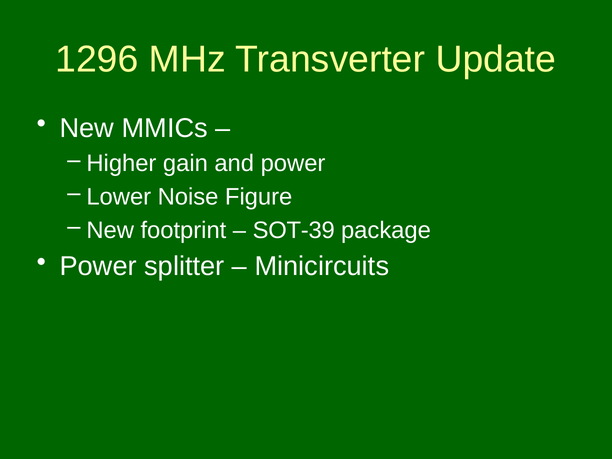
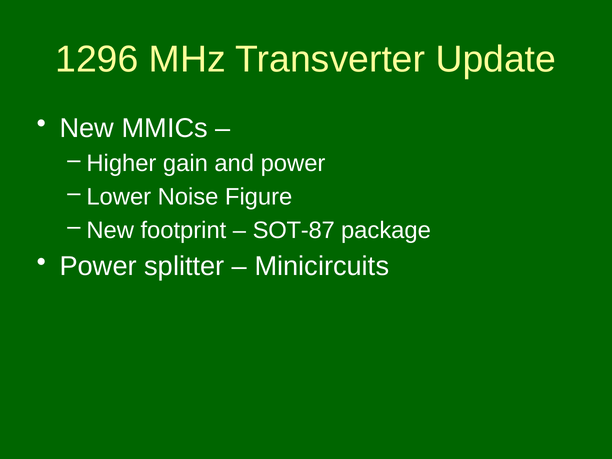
SOT-39: SOT-39 -> SOT-87
